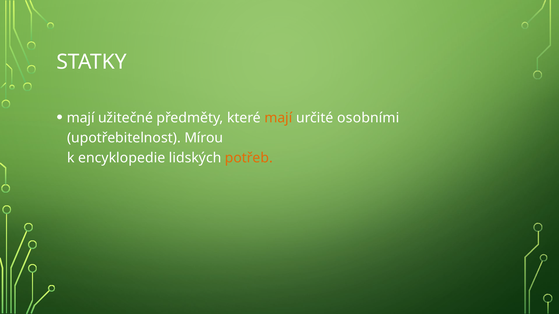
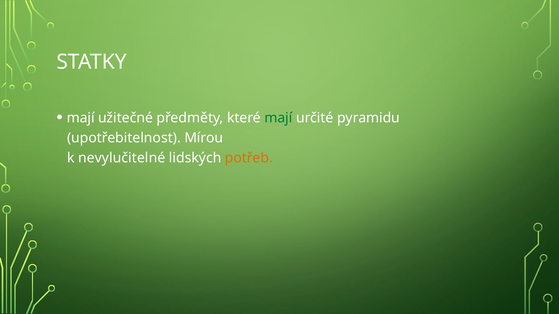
mají at (278, 118) colour: orange -> green
osobními: osobními -> pyramidu
encyklopedie: encyklopedie -> nevylučitelné
